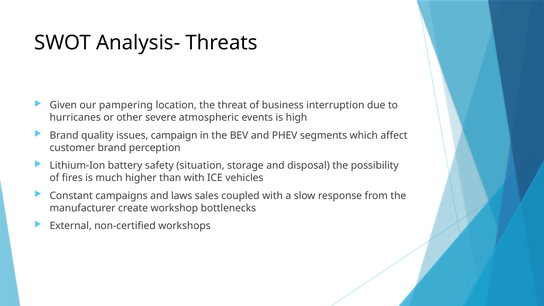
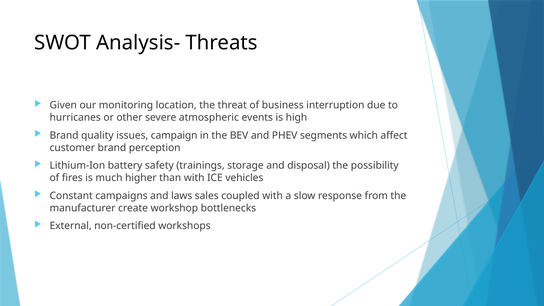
pampering: pampering -> monitoring
situation: situation -> trainings
